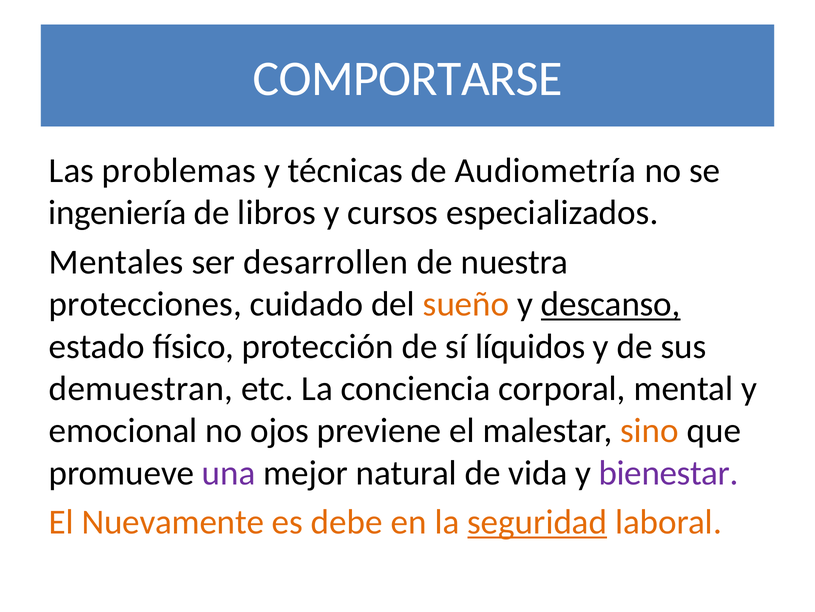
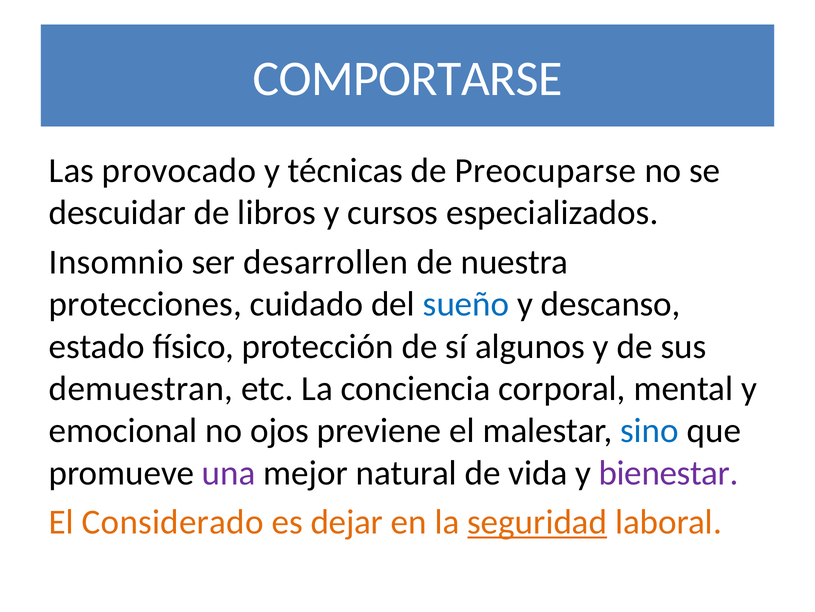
problemas: problemas -> provocado
Audiometría: Audiometría -> Preocuparse
ingeniería: ingeniería -> descuidar
Mentales: Mentales -> Insomnio
sueño colour: orange -> blue
descanso underline: present -> none
líquidos: líquidos -> algunos
sino colour: orange -> blue
Nuevamente: Nuevamente -> Considerado
debe: debe -> dejar
